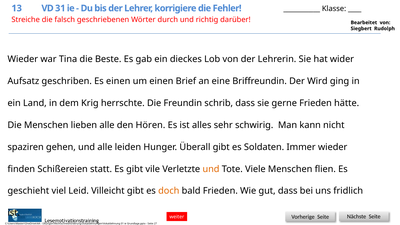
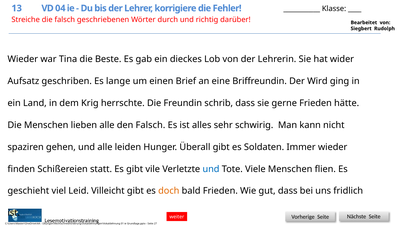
31: 31 -> 04
Es einen: einen -> lange
den Hören: Hören -> Falsch
und at (211, 169) colour: orange -> blue
